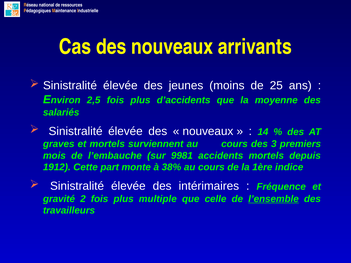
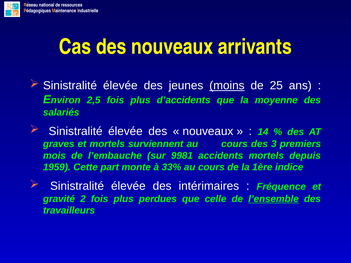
moins underline: none -> present
1912: 1912 -> 1959
38%: 38% -> 33%
multiple: multiple -> perdues
